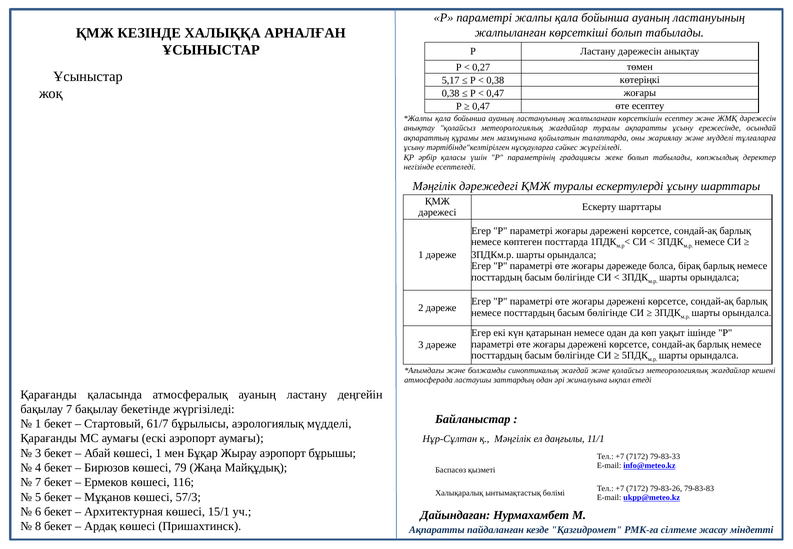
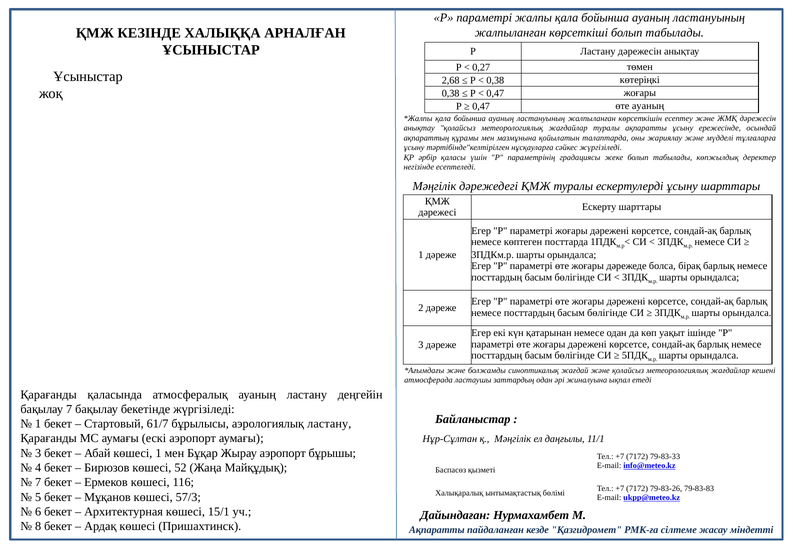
5,17: 5,17 -> 2,68
өте есептеу: есептеу -> ауаның
аэрологиялық мүдделі: мүдделі -> ластану
79: 79 -> 52
